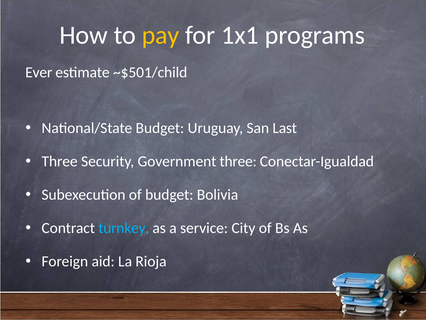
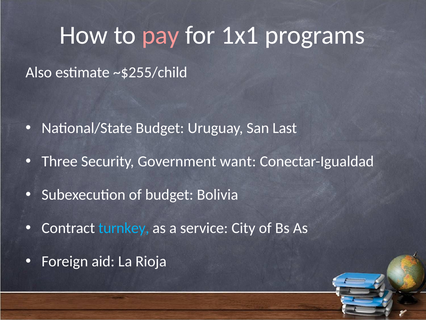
pay colour: yellow -> pink
Ever: Ever -> Also
~$501/child: ~$501/child -> ~$255/child
Government three: three -> want
